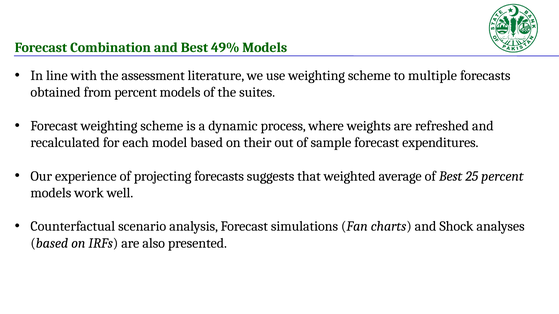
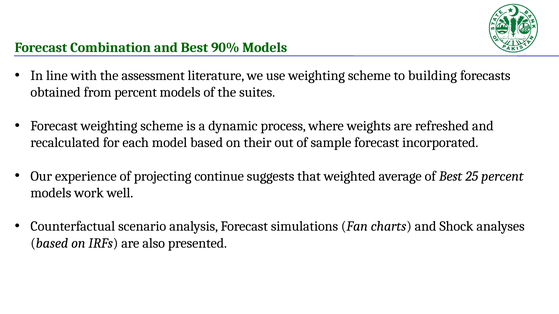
49%: 49% -> 90%
multiple: multiple -> building
expenditures: expenditures -> incorporated
projecting forecasts: forecasts -> continue
